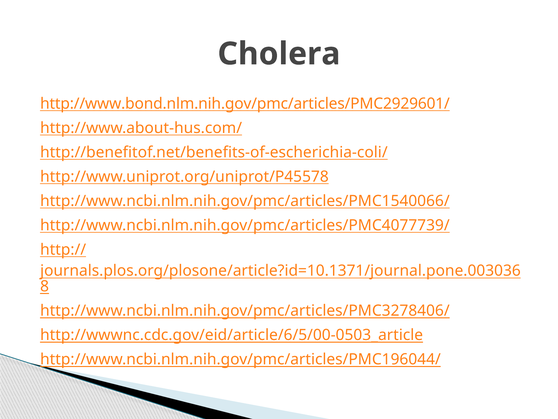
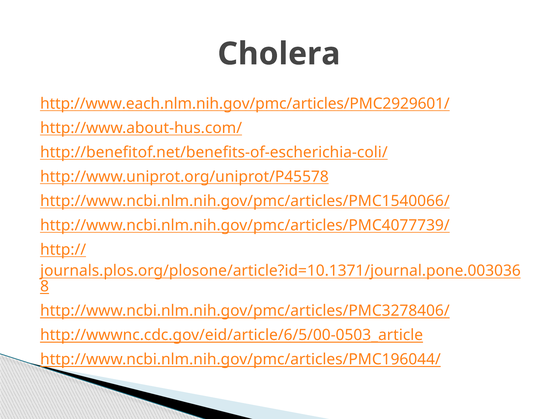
http://www.bond.nlm.nih.gov/pmc/articles/PMC2929601/: http://www.bond.nlm.nih.gov/pmc/articles/PMC2929601/ -> http://www.each.nlm.nih.gov/pmc/articles/PMC2929601/
